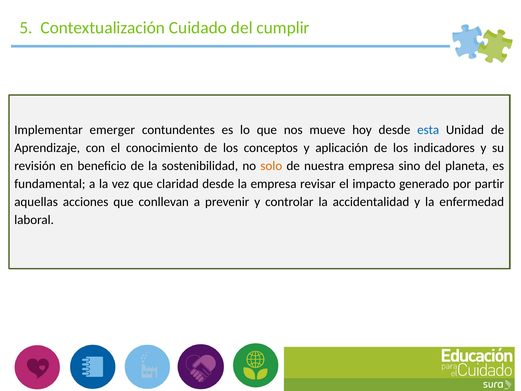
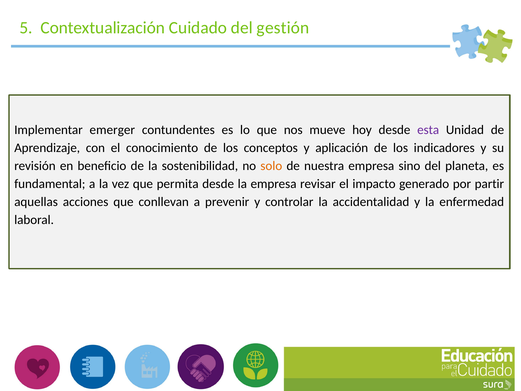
cumplir: cumplir -> gestión
esta colour: blue -> purple
claridad: claridad -> permita
